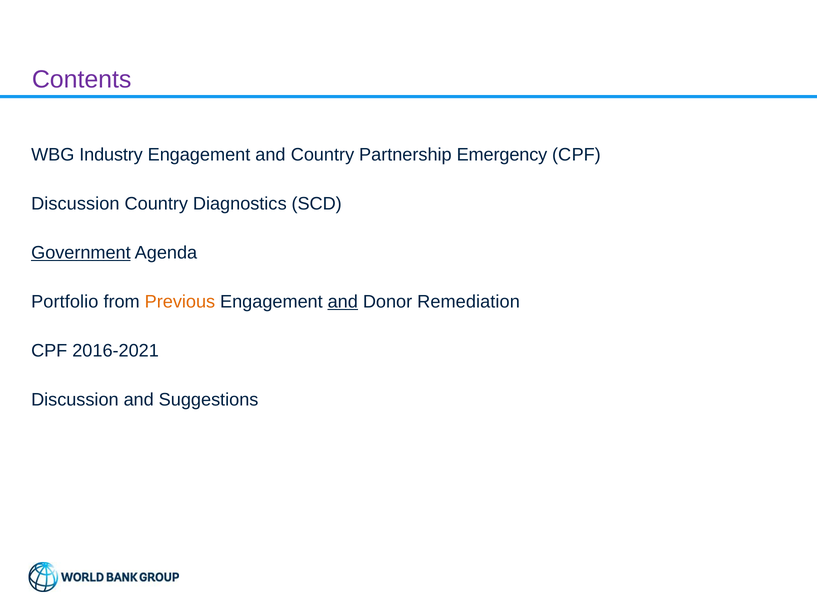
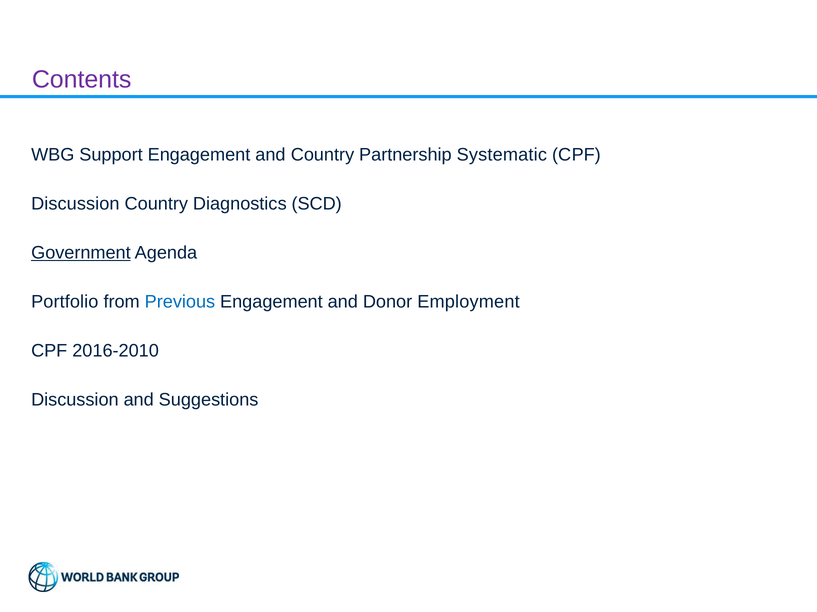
Industry: Industry -> Support
Emergency: Emergency -> Systematic
Previous colour: orange -> blue
and at (343, 302) underline: present -> none
Remediation: Remediation -> Employment
2016-2021: 2016-2021 -> 2016-2010
